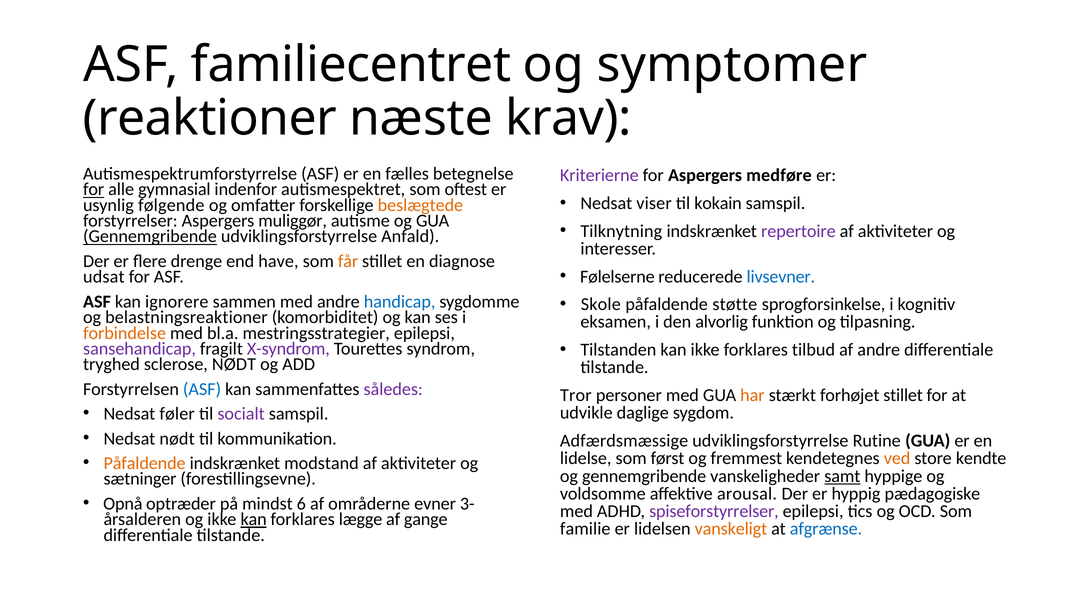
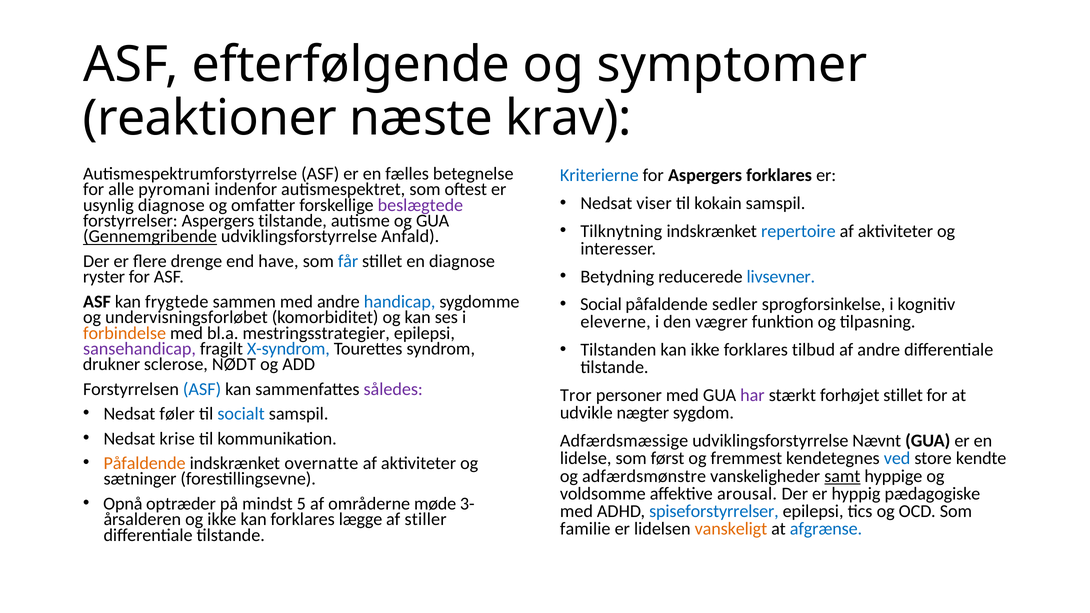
familiecentret: familiecentret -> efterfølgende
Kriterierne colour: purple -> blue
Aspergers medføre: medføre -> forklares
for at (94, 190) underline: present -> none
gymnasial: gymnasial -> pyromani
usynlig følgende: følgende -> diagnose
beslægtede colour: orange -> purple
Aspergers muliggør: muliggør -> tilstande
repertoire colour: purple -> blue
får colour: orange -> blue
Følelserne: Følelserne -> Betydning
udsat: udsat -> ryster
ignorere: ignorere -> frygtede
Skole: Skole -> Social
støtte: støtte -> sedler
belastningsreaktioner: belastningsreaktioner -> undervisningsforløbet
eksamen: eksamen -> eleverne
alvorlig: alvorlig -> vægrer
X-syndrom colour: purple -> blue
tryghed: tryghed -> drukner
har colour: orange -> purple
socialt colour: purple -> blue
daglige: daglige -> nægter
Nedsat nødt: nødt -> krise
Rutine: Rutine -> Nævnt
ved colour: orange -> blue
modstand: modstand -> overnatte
og gennemgribende: gennemgribende -> adfærdsmønstre
6: 6 -> 5
evner: evner -> møde
spiseforstyrrelser colour: purple -> blue
kan at (254, 520) underline: present -> none
gange: gange -> stiller
